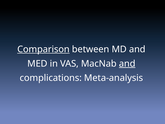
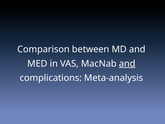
Comparison underline: present -> none
